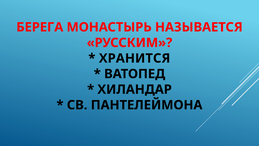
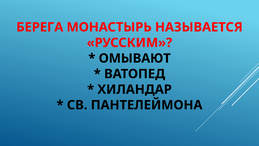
ХРАНИТСЯ: ХРАНИТСЯ -> ОМЫВАЮТ
